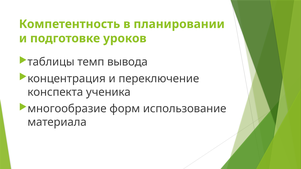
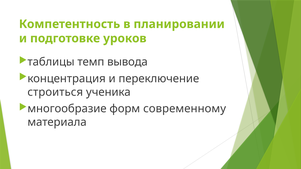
конспекта: конспекта -> строиться
использование: использование -> современному
